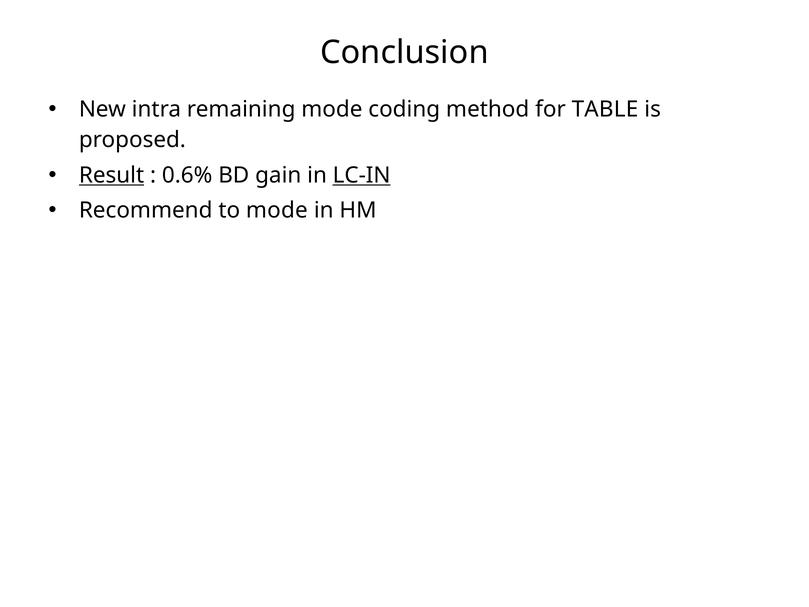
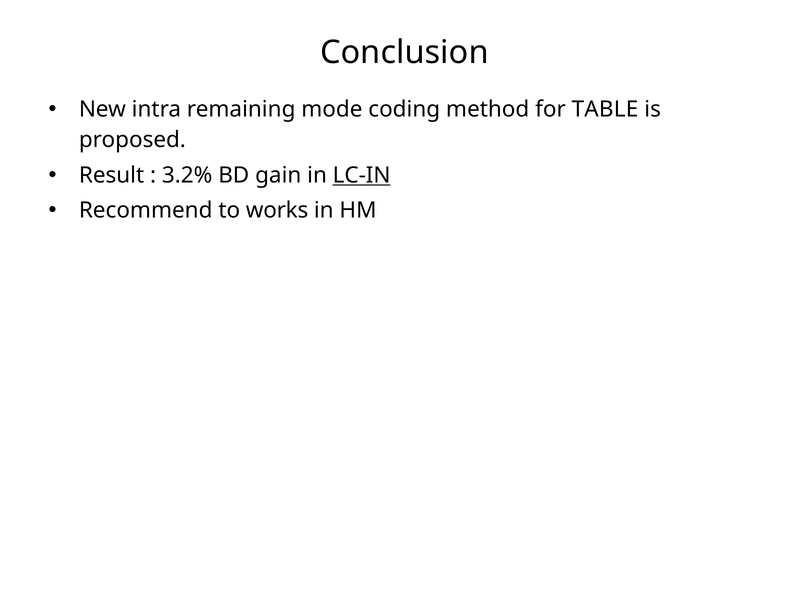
Result underline: present -> none
0.6%: 0.6% -> 3.2%
to mode: mode -> works
